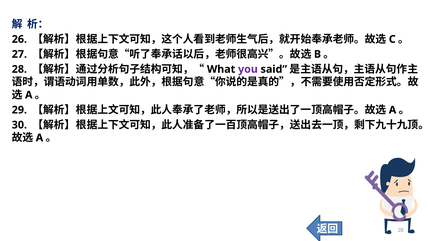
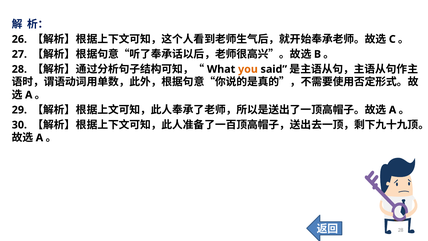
you colour: purple -> orange
